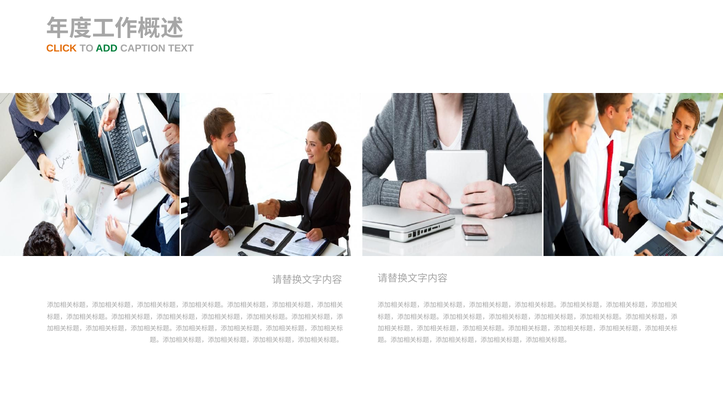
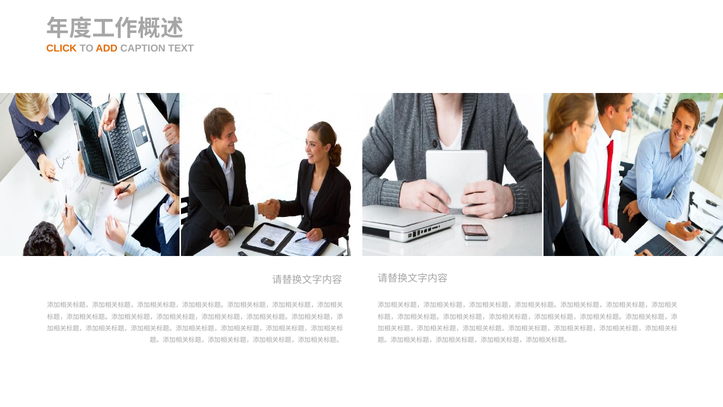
ADD colour: green -> orange
